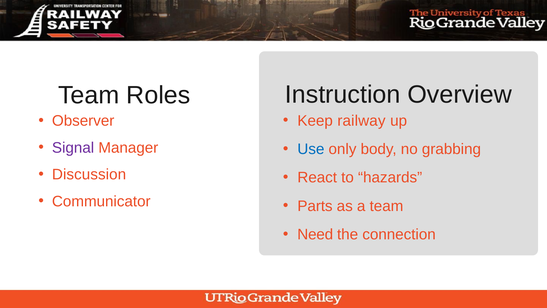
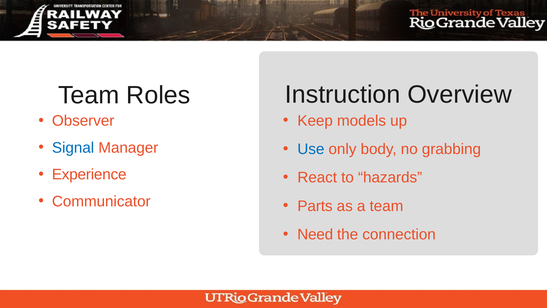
railway: railway -> models
Signal colour: purple -> blue
Discussion: Discussion -> Experience
